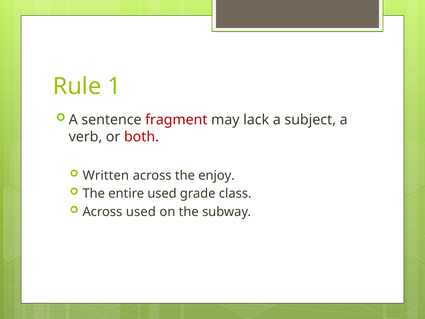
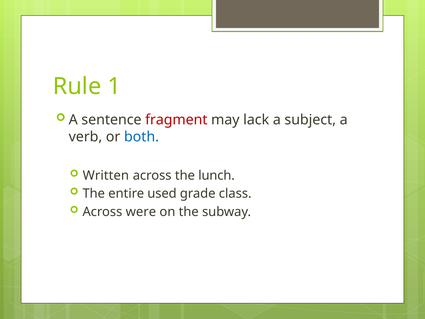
both colour: red -> blue
enjoy: enjoy -> lunch
Across used: used -> were
